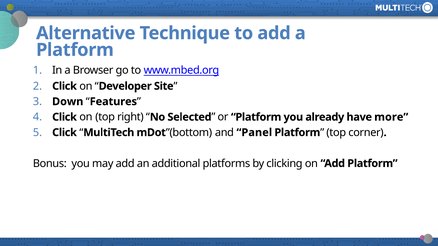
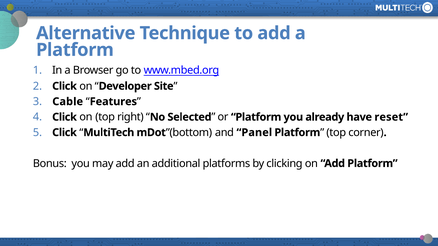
Down: Down -> Cable
more: more -> reset
